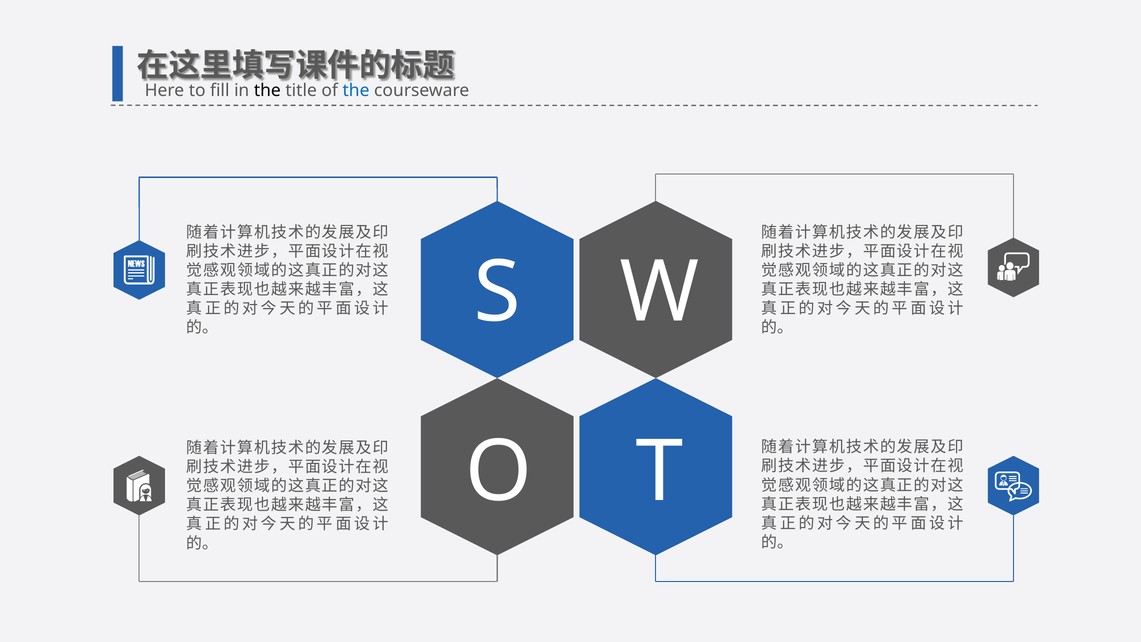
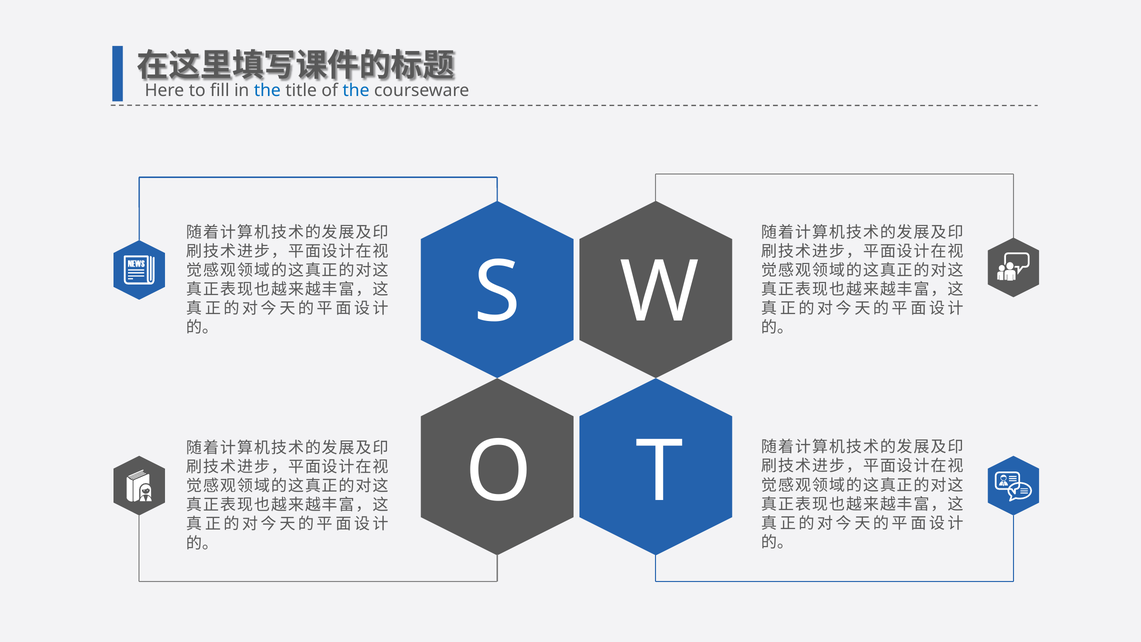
the at (267, 91) colour: black -> blue
